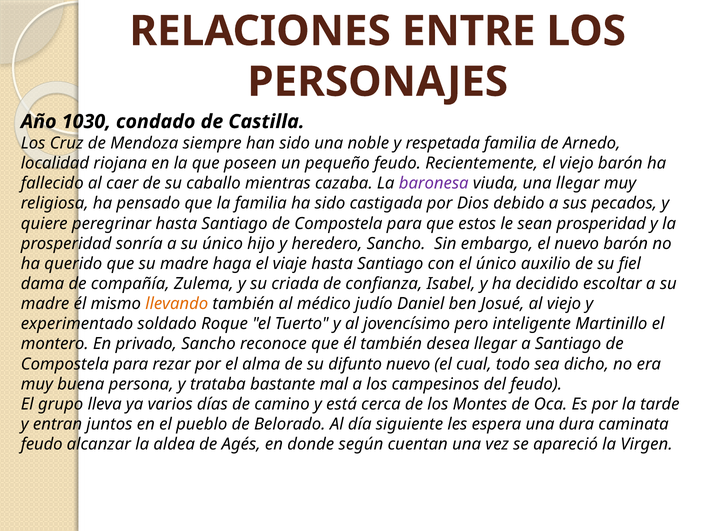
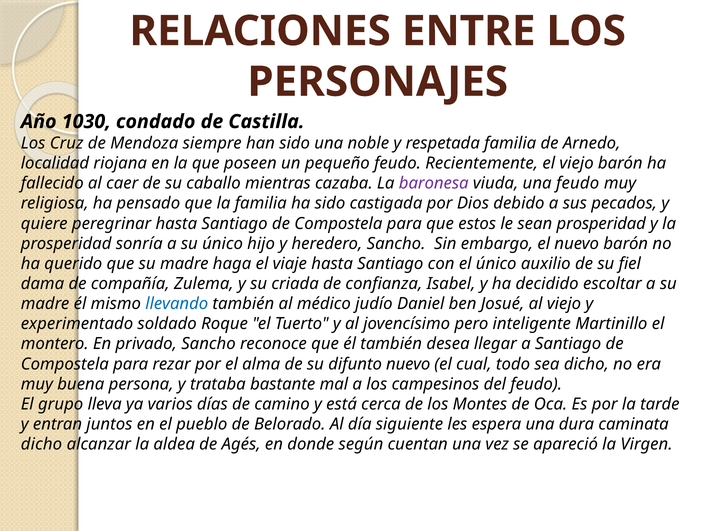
una llegar: llegar -> feudo
llevando colour: orange -> blue
feudo at (42, 444): feudo -> dicho
